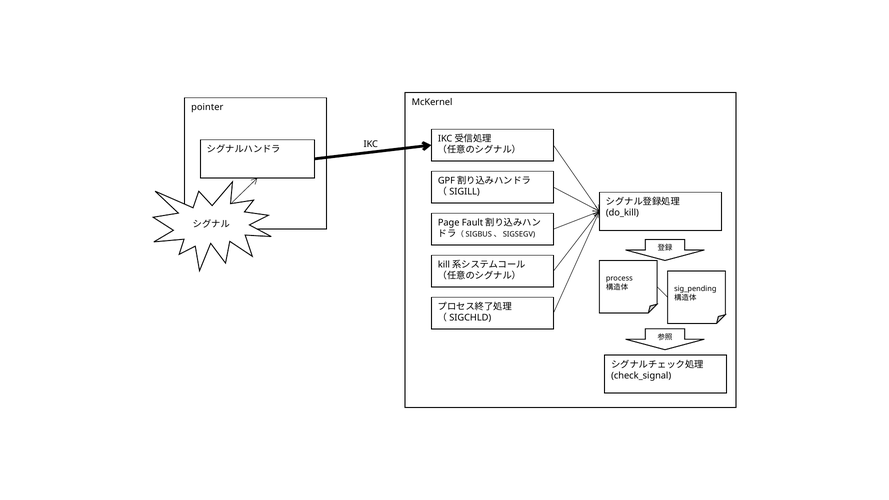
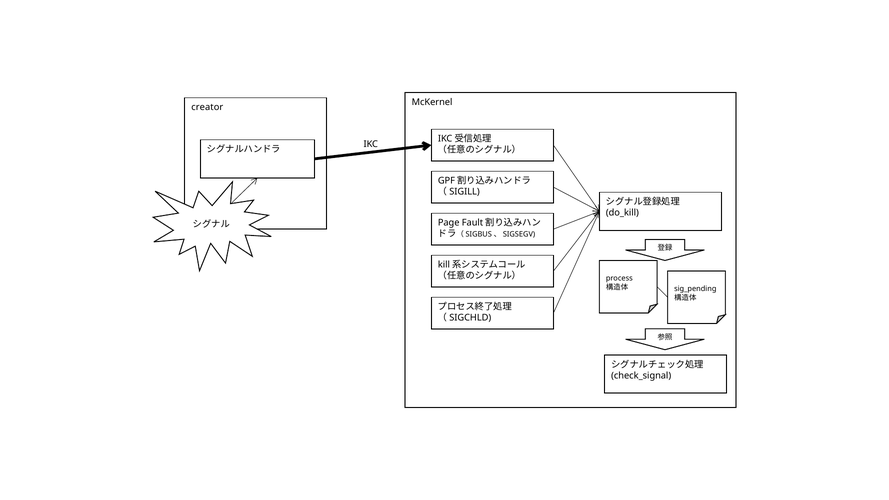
pointer: pointer -> creator
